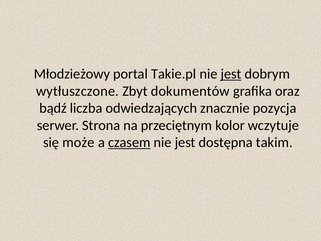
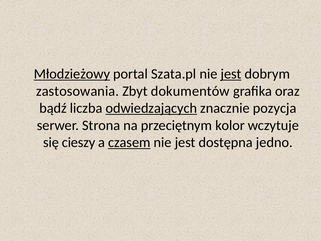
Młodzieżowy underline: none -> present
Takie.pl: Takie.pl -> Szata.pl
wytłuszczone: wytłuszczone -> zastosowania
odwiedzających underline: none -> present
może: może -> cieszy
takim: takim -> jedno
